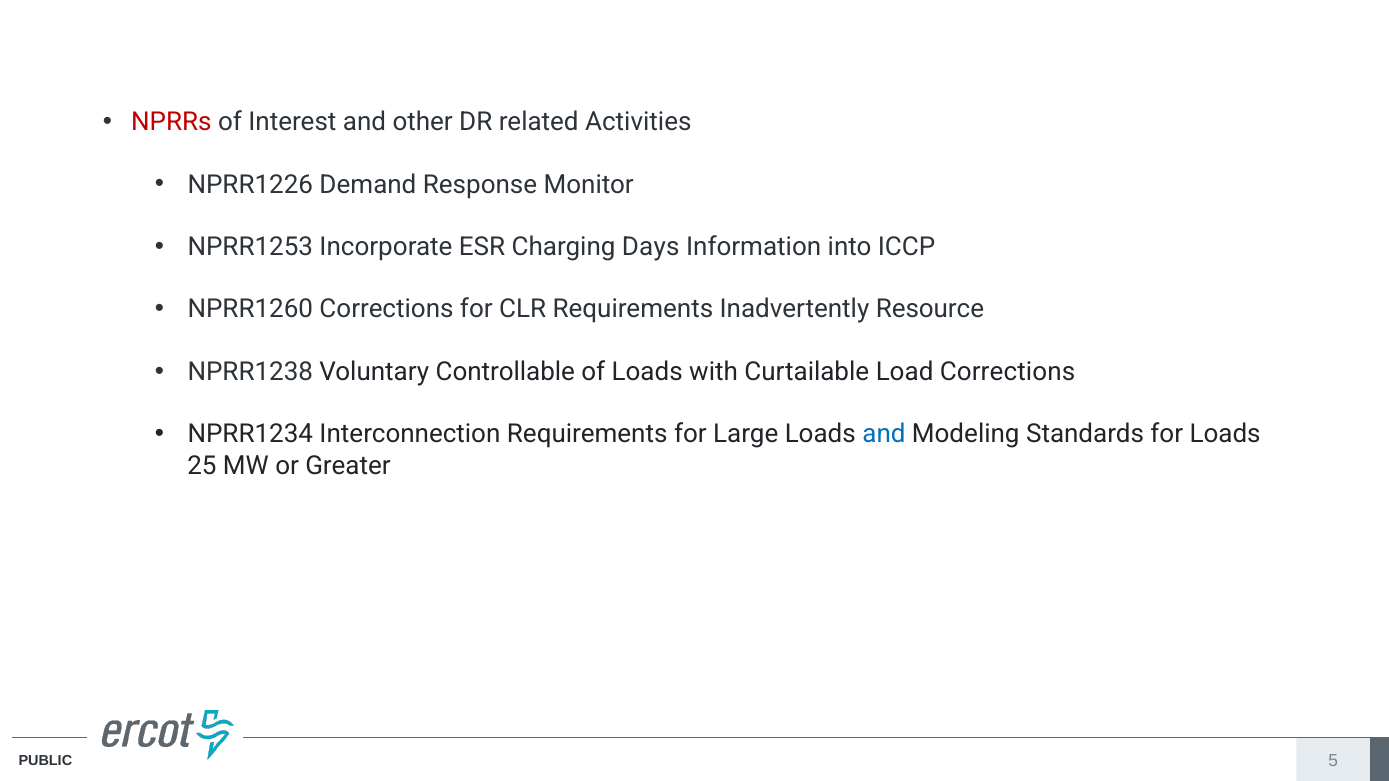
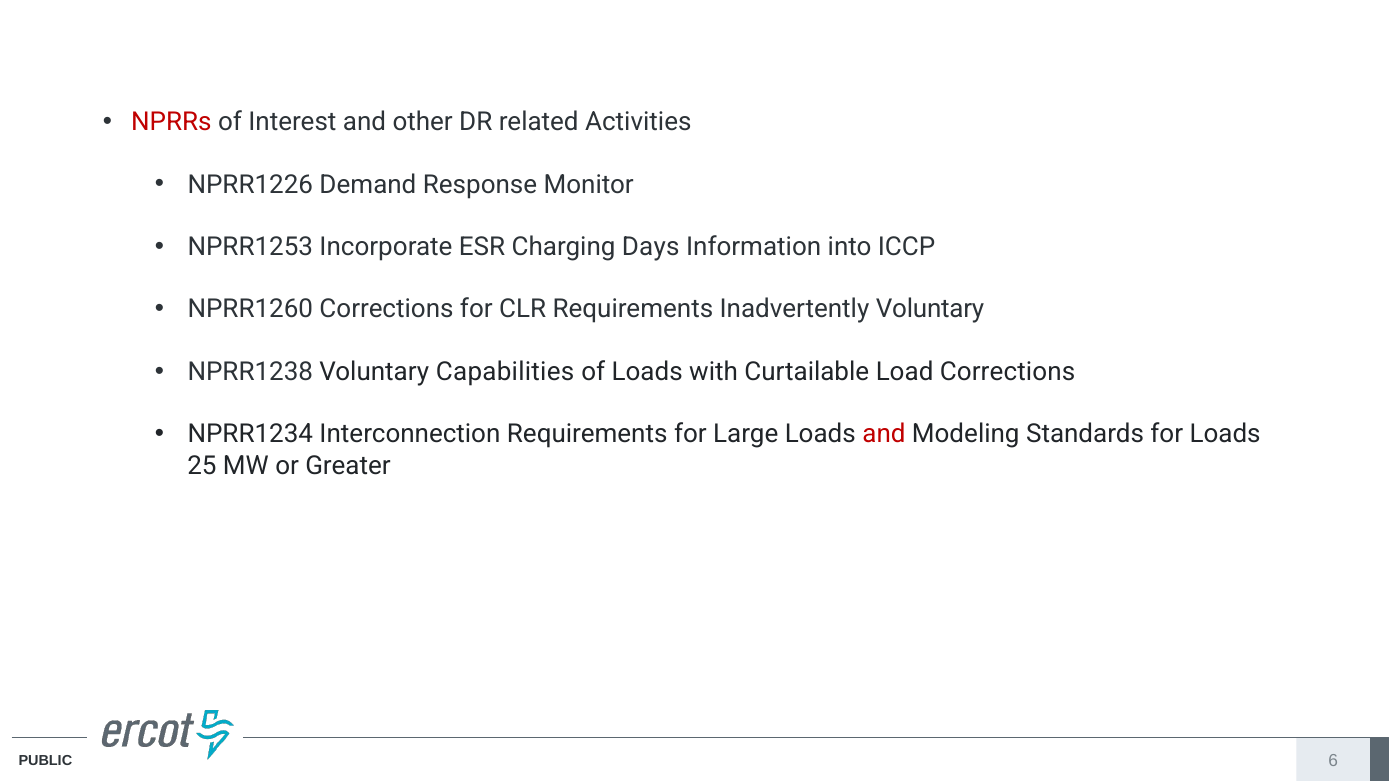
Inadvertently Resource: Resource -> Voluntary
Controllable: Controllable -> Capabilities
and at (884, 435) colour: blue -> red
5: 5 -> 6
